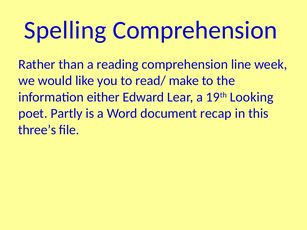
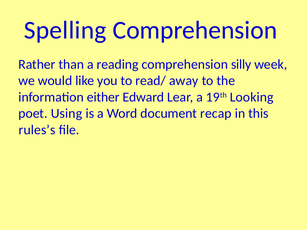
line: line -> silly
make: make -> away
Partly: Partly -> Using
three’s: three’s -> rules’s
